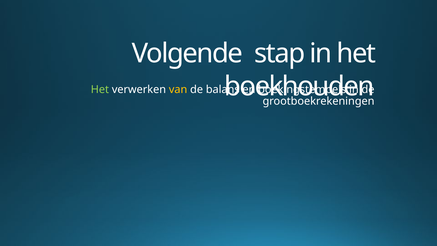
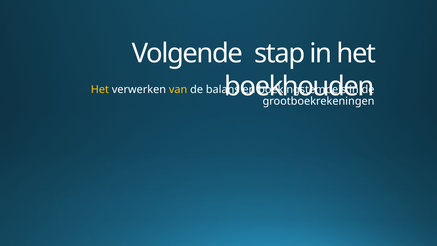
Het at (100, 89) colour: light green -> yellow
